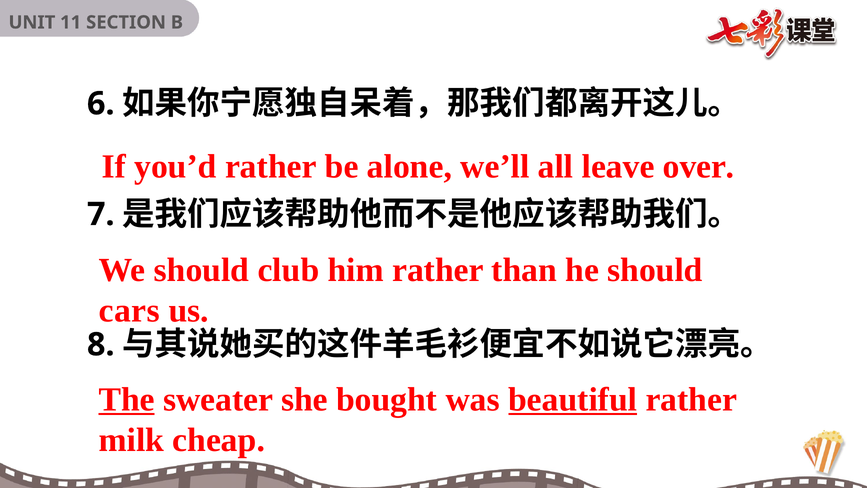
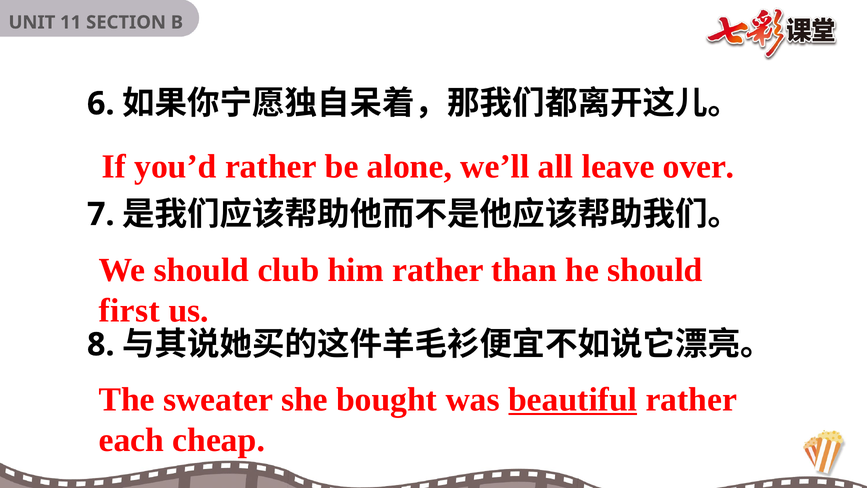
cars: cars -> first
The underline: present -> none
milk: milk -> each
